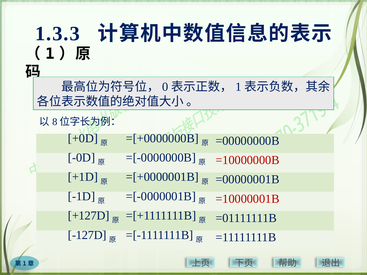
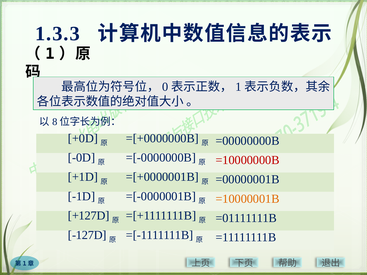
=10000001B colour: red -> orange
